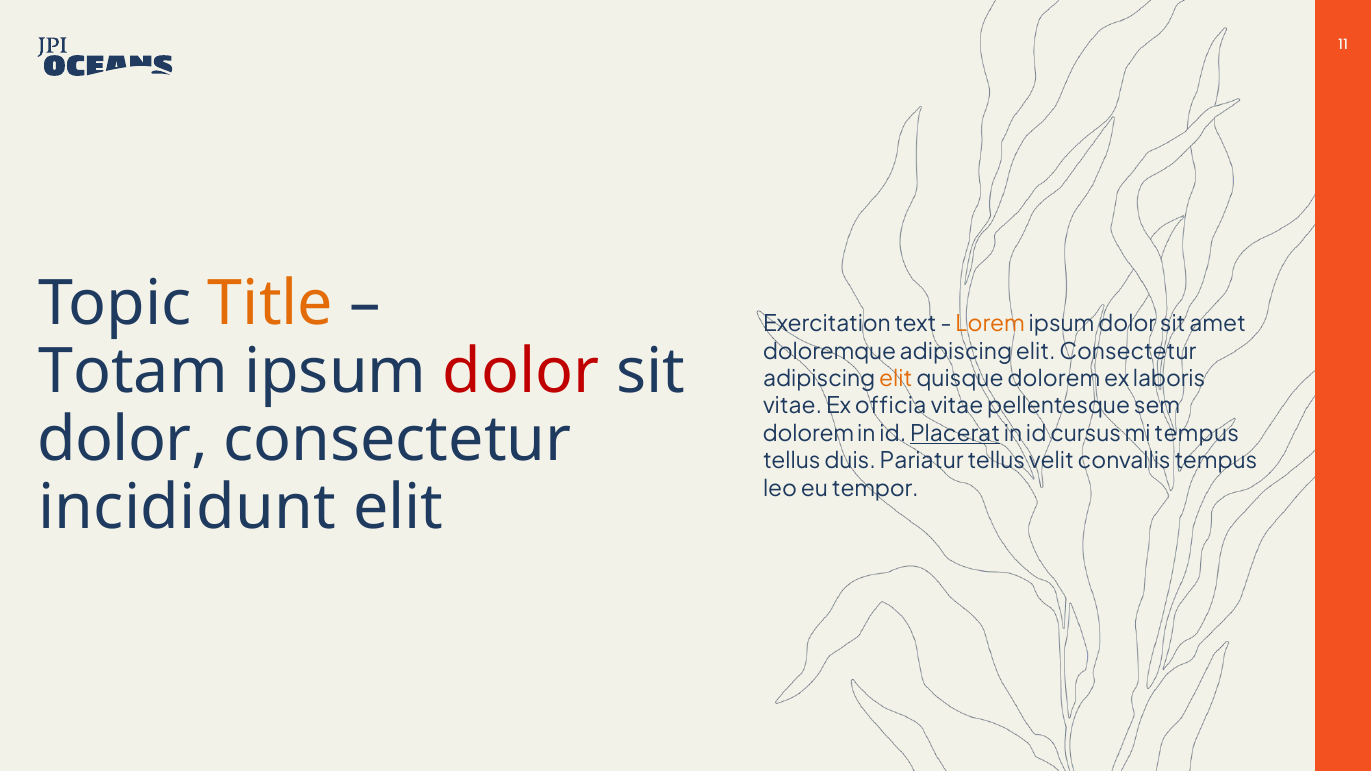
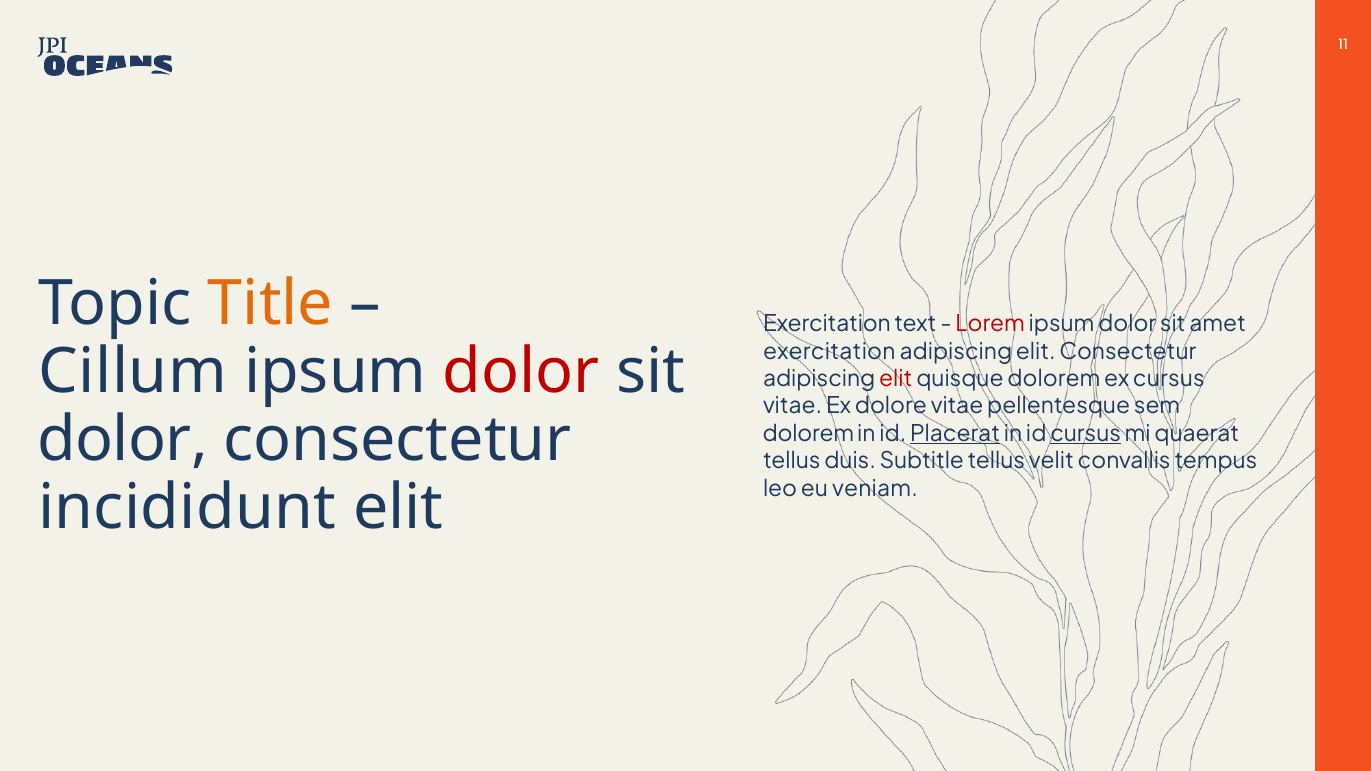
Lorem colour: orange -> red
doloremque at (830, 352): doloremque -> exercitation
Totam: Totam -> Cillum
elit at (896, 379) colour: orange -> red
ex laboris: laboris -> cursus
officia: officia -> dolore
cursus at (1086, 434) underline: none -> present
mi tempus: tempus -> quaerat
Pariatur: Pariatur -> Subtitle
tempor: tempor -> veniam
